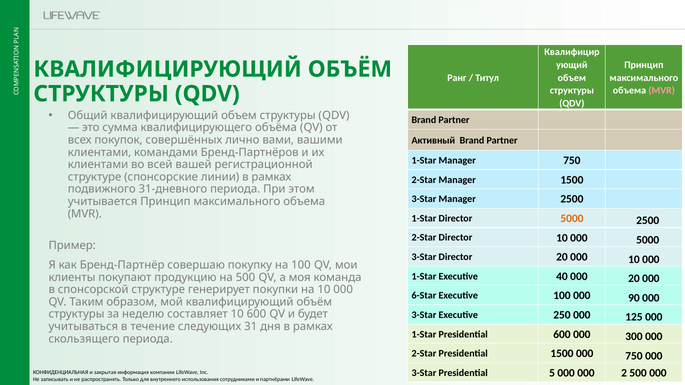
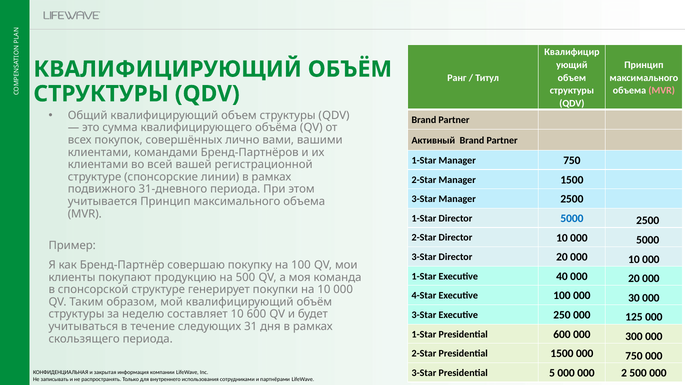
5000 at (572, 219) colour: orange -> blue
6-Star: 6-Star -> 4-Star
90: 90 -> 30
